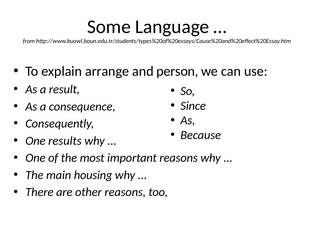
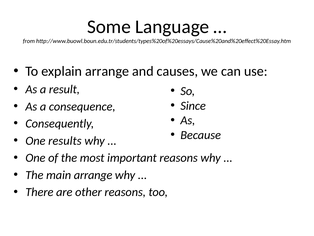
person: person -> causes
main housing: housing -> arrange
